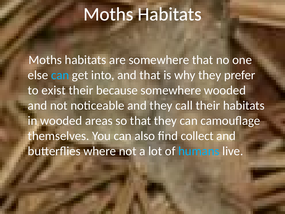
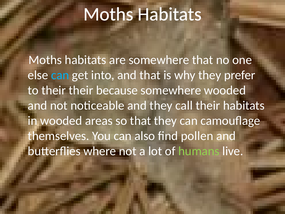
to exist: exist -> their
collect: collect -> pollen
humans colour: light blue -> light green
